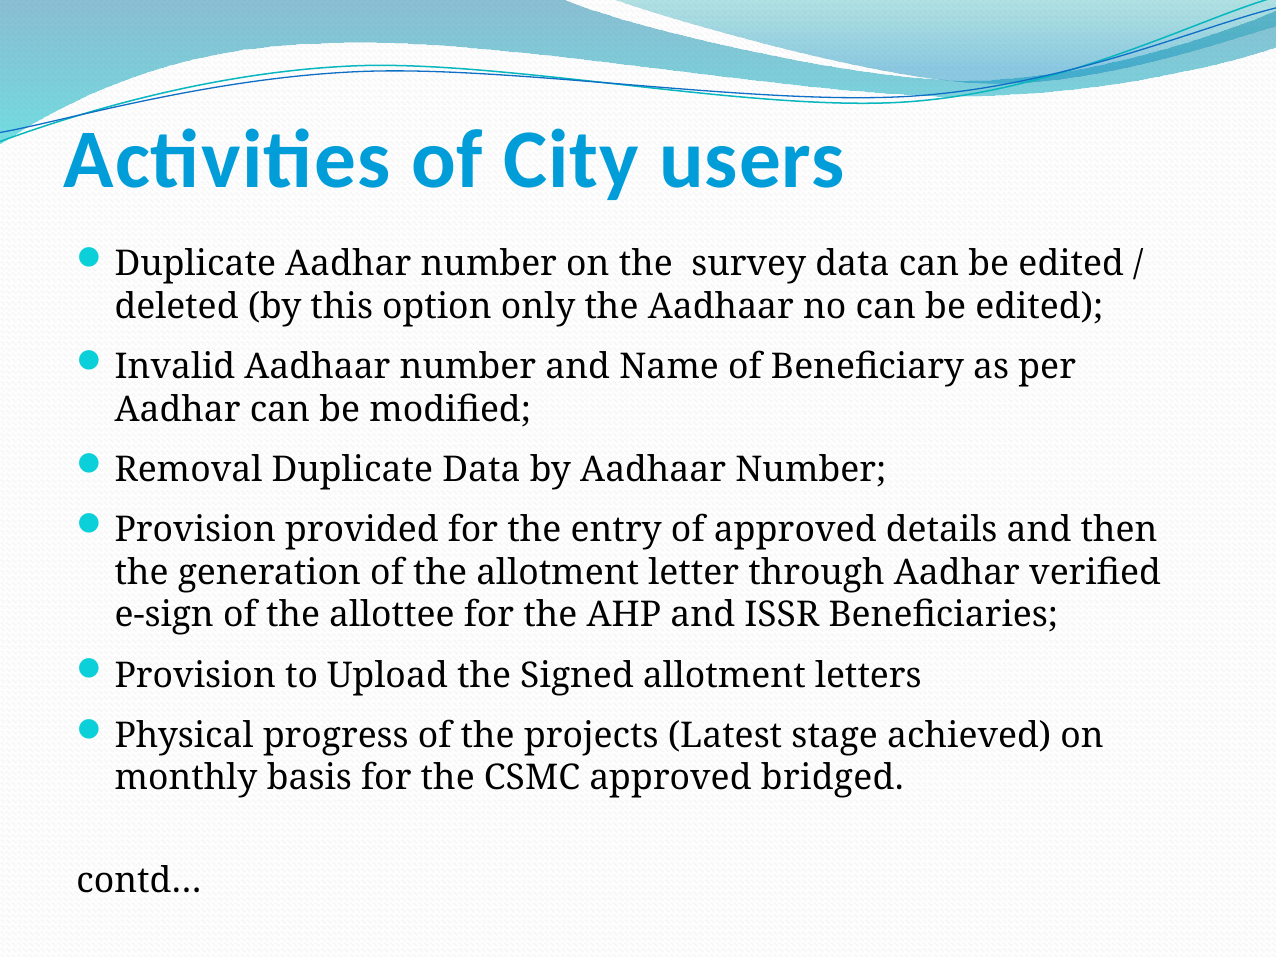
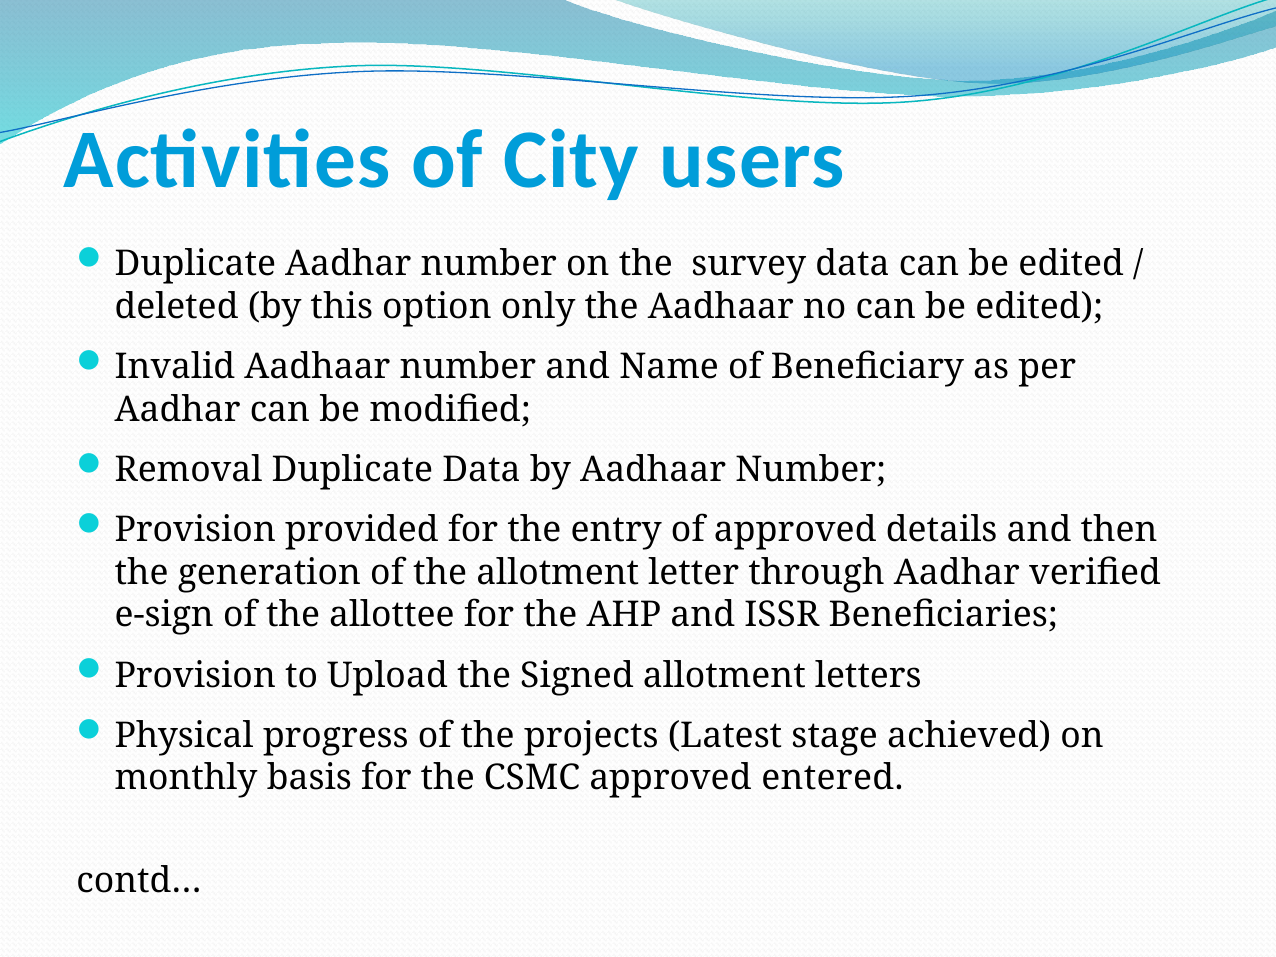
bridged: bridged -> entered
